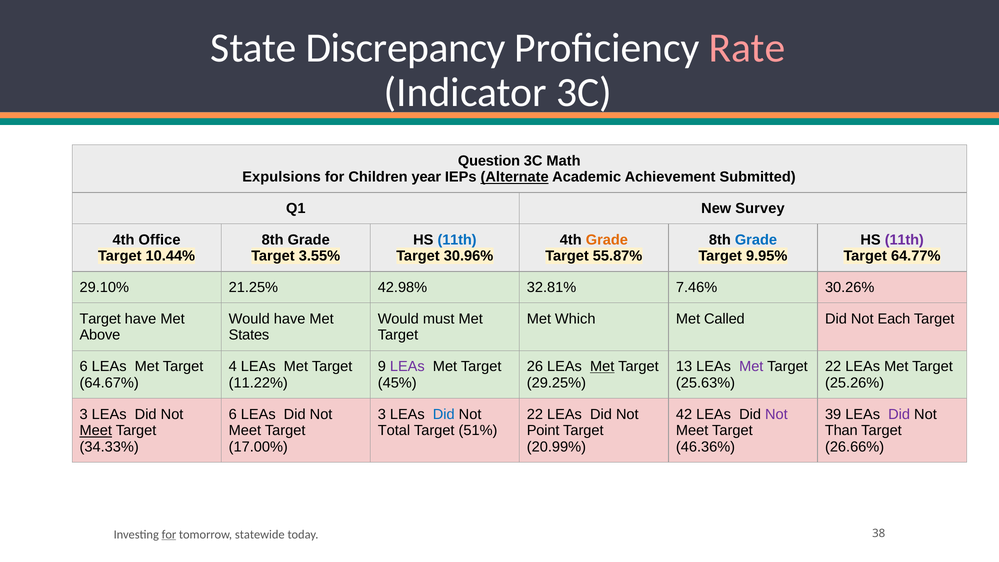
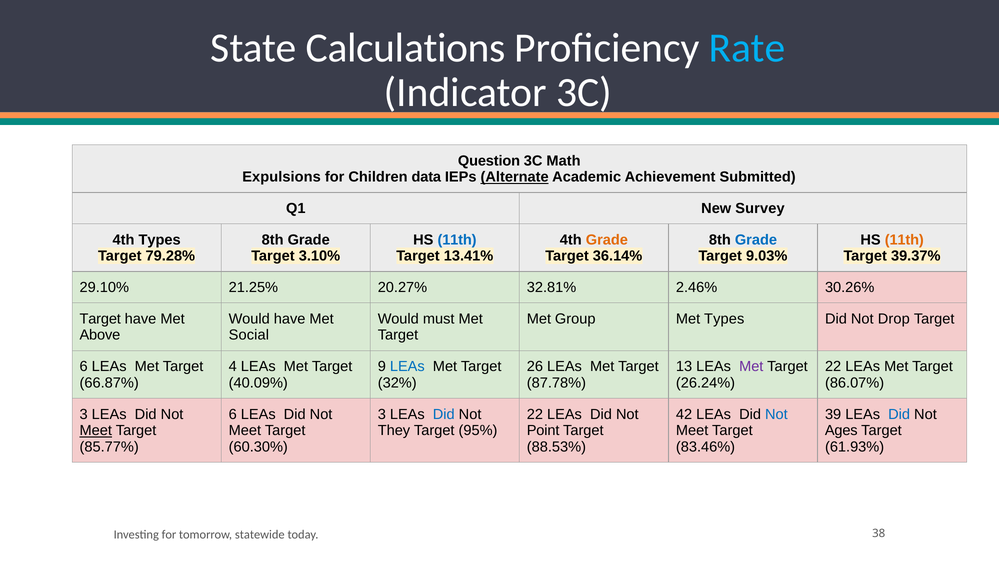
Discrepancy: Discrepancy -> Calculations
Rate colour: pink -> light blue
year: year -> data
4th Office: Office -> Types
11th at (904, 240) colour: purple -> orange
10.44%: 10.44% -> 79.28%
3.55%: 3.55% -> 3.10%
30.96%: 30.96% -> 13.41%
55.87%: 55.87% -> 36.14%
9.95%: 9.95% -> 9.03%
64.77%: 64.77% -> 39.37%
42.98%: 42.98% -> 20.27%
7.46%: 7.46% -> 2.46%
Which: Which -> Group
Met Called: Called -> Types
Each: Each -> Drop
States: States -> Social
LEAs at (407, 366) colour: purple -> blue
Met at (602, 366) underline: present -> none
64.67%: 64.67% -> 66.87%
11.22%: 11.22% -> 40.09%
45%: 45% -> 32%
29.25%: 29.25% -> 87.78%
25.63%: 25.63% -> 26.24%
25.26%: 25.26% -> 86.07%
Not at (776, 414) colour: purple -> blue
Did at (899, 414) colour: purple -> blue
Total: Total -> They
51%: 51% -> 95%
Than: Than -> Ages
34.33%: 34.33% -> 85.77%
17.00%: 17.00% -> 60.30%
20.99%: 20.99% -> 88.53%
46.36%: 46.36% -> 83.46%
26.66%: 26.66% -> 61.93%
for at (169, 534) underline: present -> none
